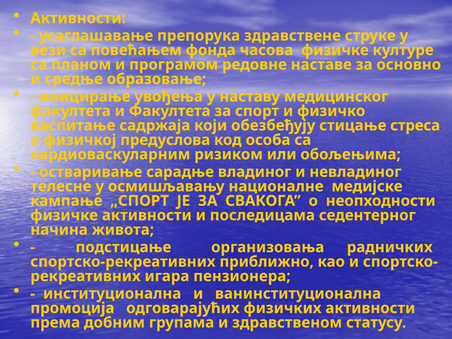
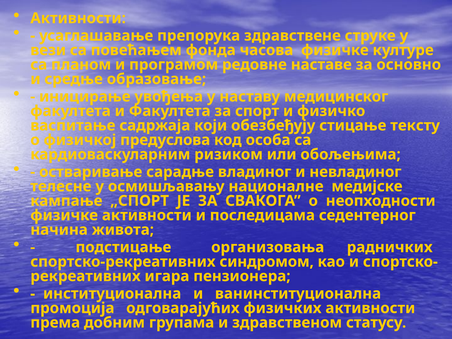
стреса: стреса -> тексту
приближно: приближно -> синдромом
